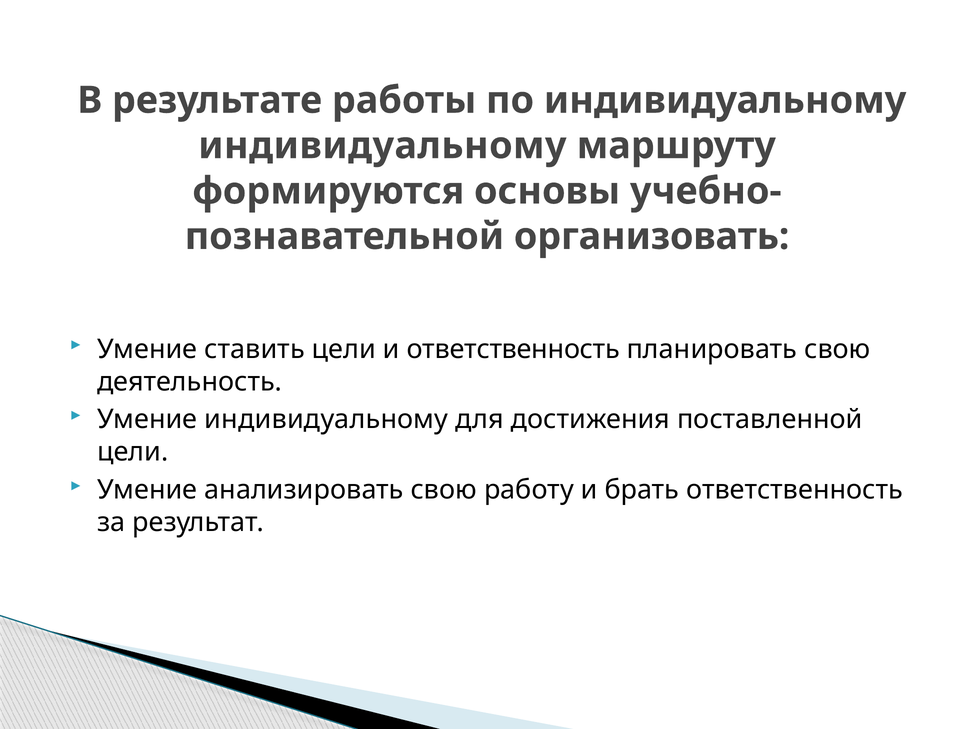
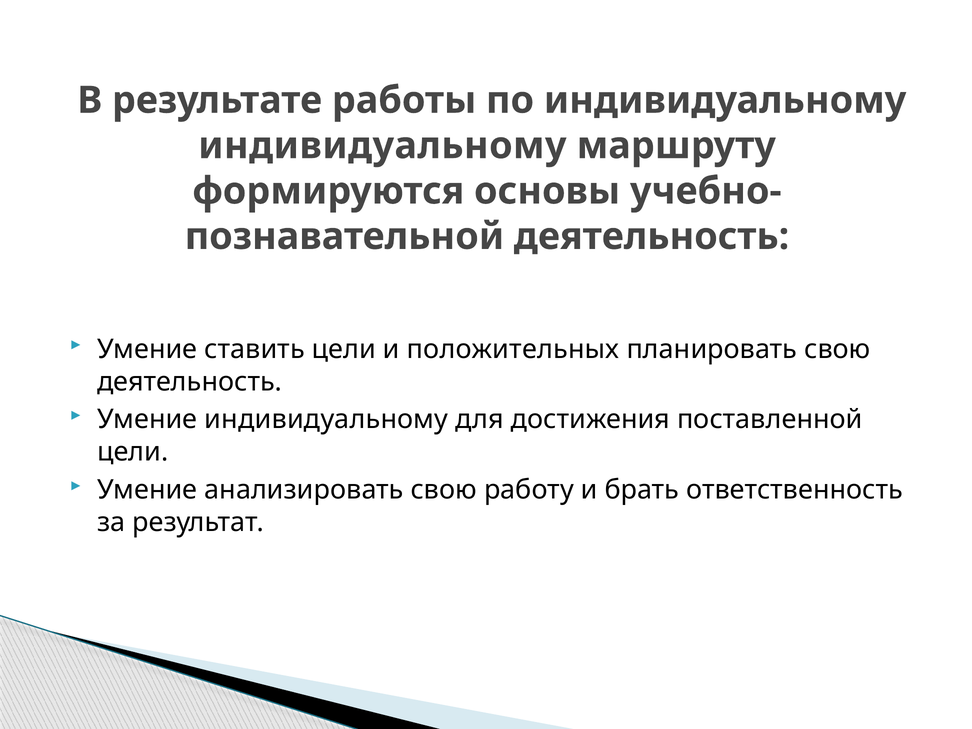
организовать at (652, 236): организовать -> деятельность
и ответственность: ответственность -> положительных
